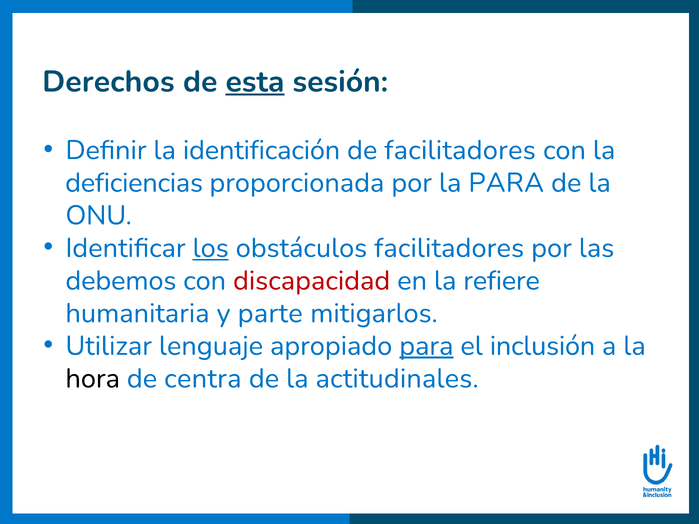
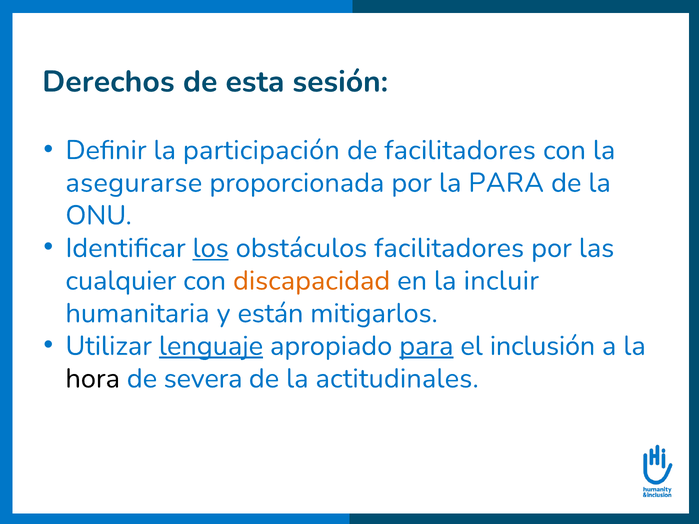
esta underline: present -> none
identificación: identificación -> participación
deficiencias: deficiencias -> asegurarse
debemos: debemos -> cualquier
discapacidad colour: red -> orange
refiere: refiere -> incluir
parte: parte -> están
lenguaje underline: none -> present
centra: centra -> severa
